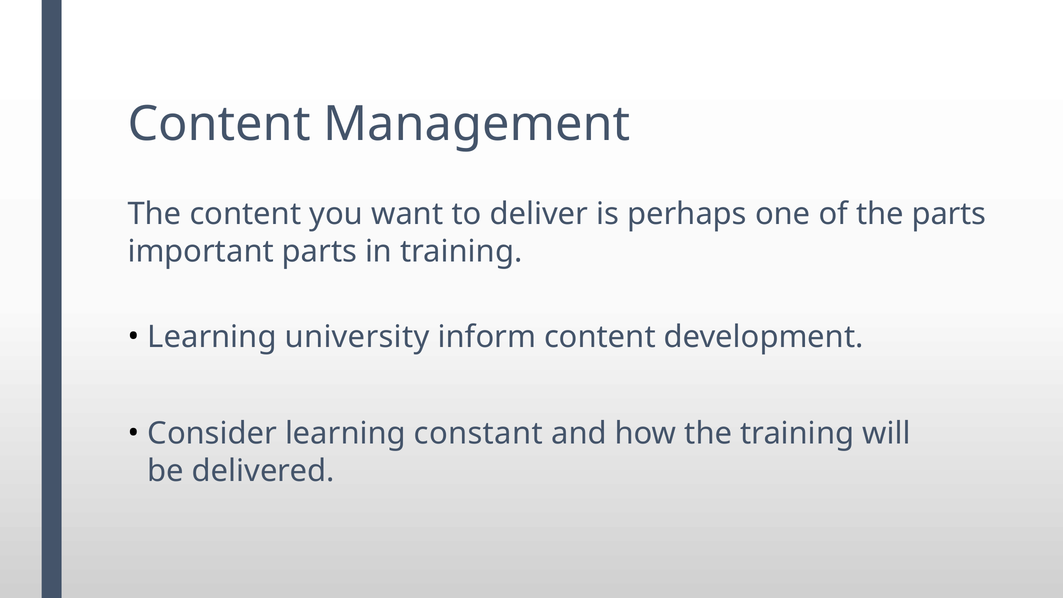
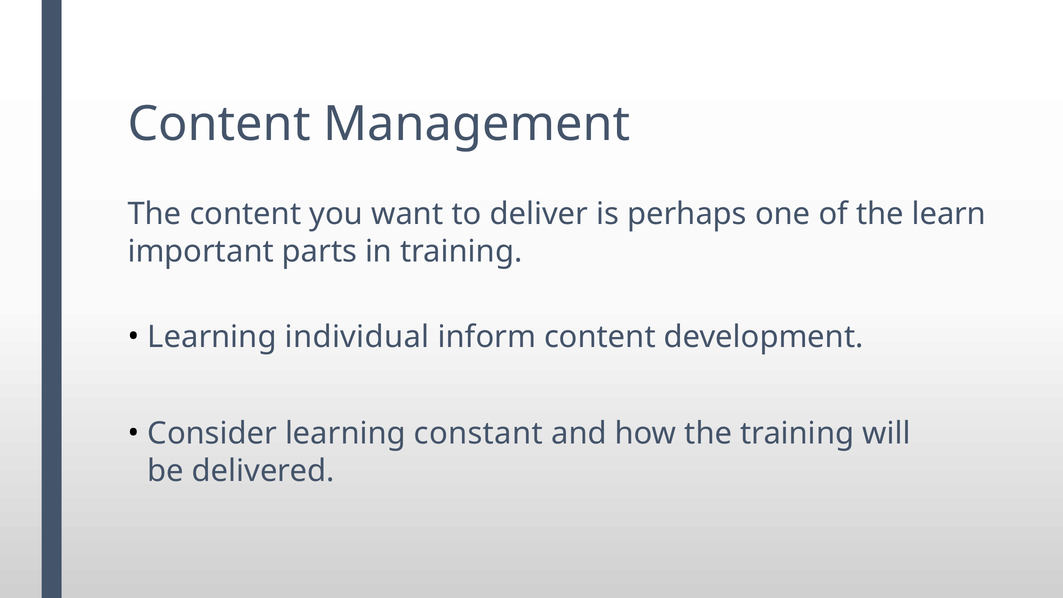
the parts: parts -> learn
university: university -> individual
